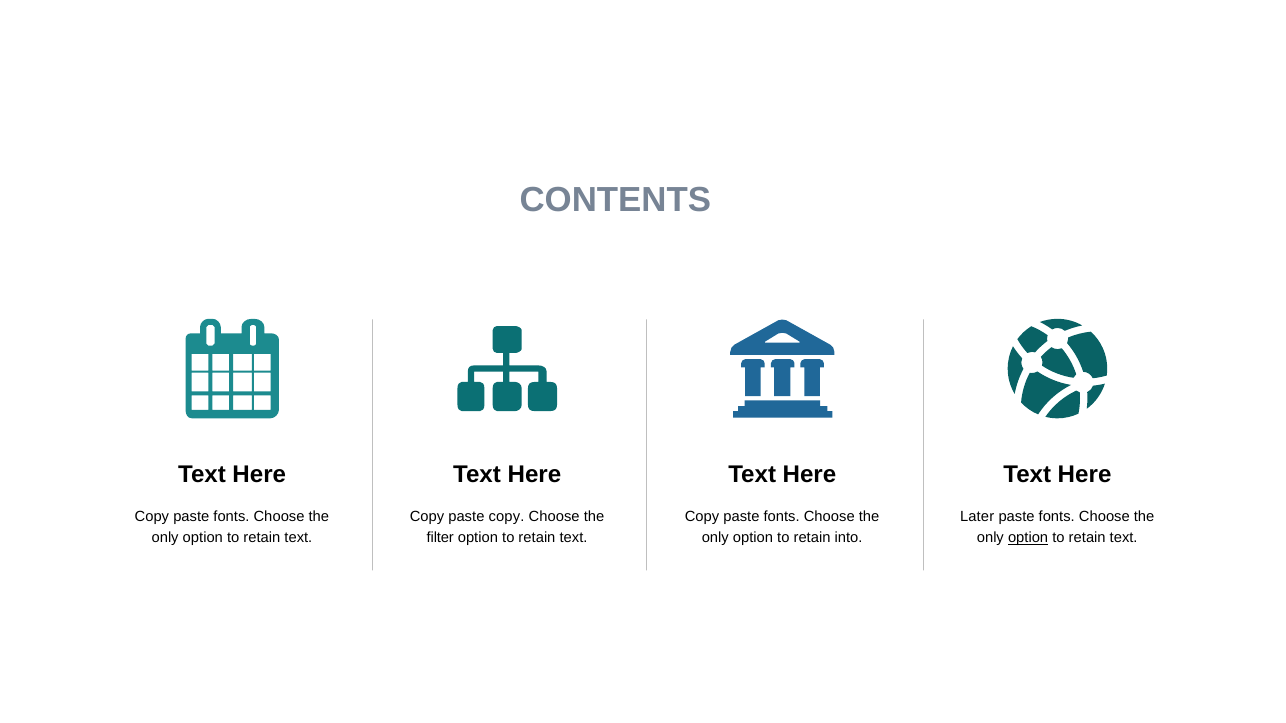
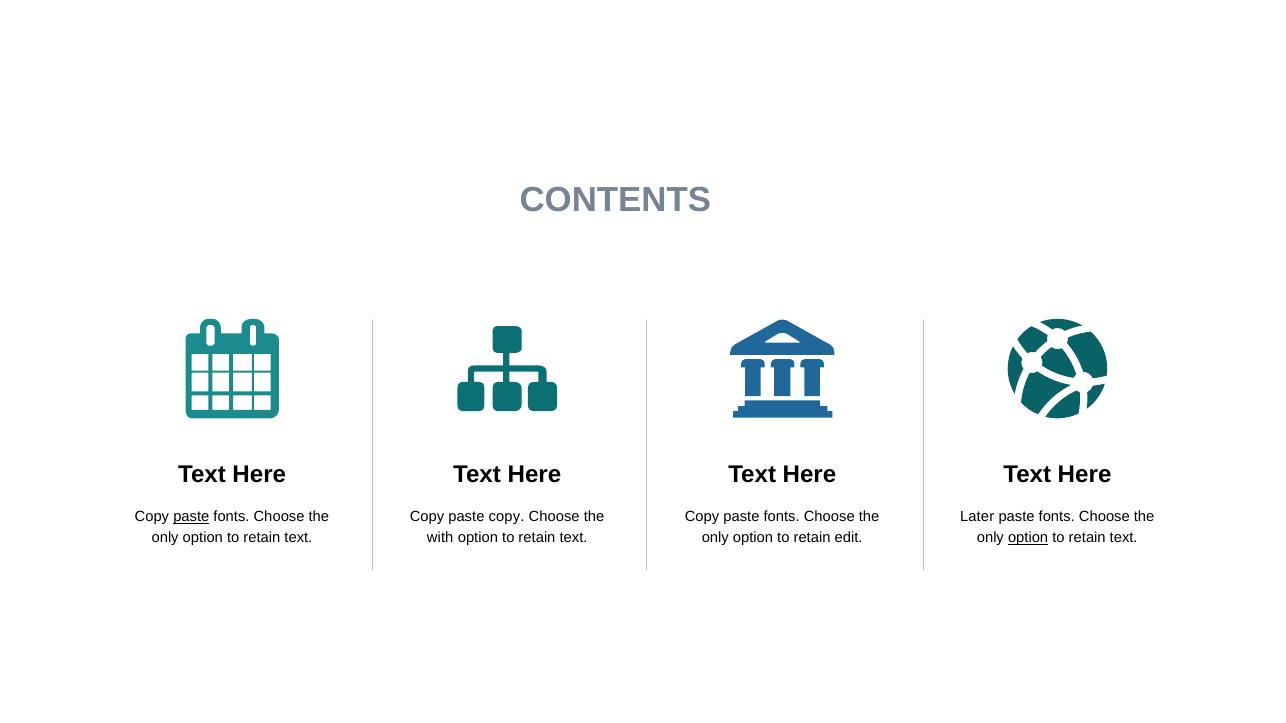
paste at (191, 517) underline: none -> present
filter: filter -> with
into: into -> edit
